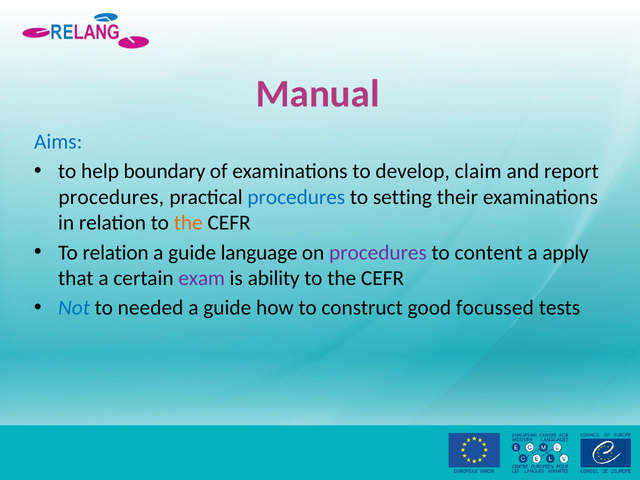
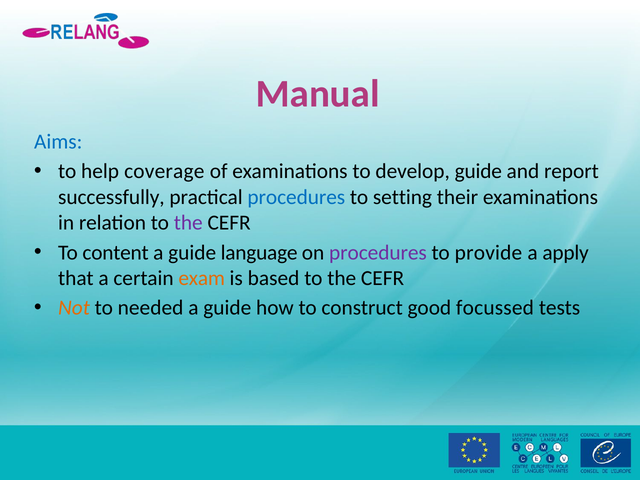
boundary: boundary -> coverage
develop claim: claim -> guide
procedures at (111, 197): procedures -> successfully
the at (188, 223) colour: orange -> purple
To relation: relation -> content
content: content -> provide
exam colour: purple -> orange
ability: ability -> based
Not colour: blue -> orange
